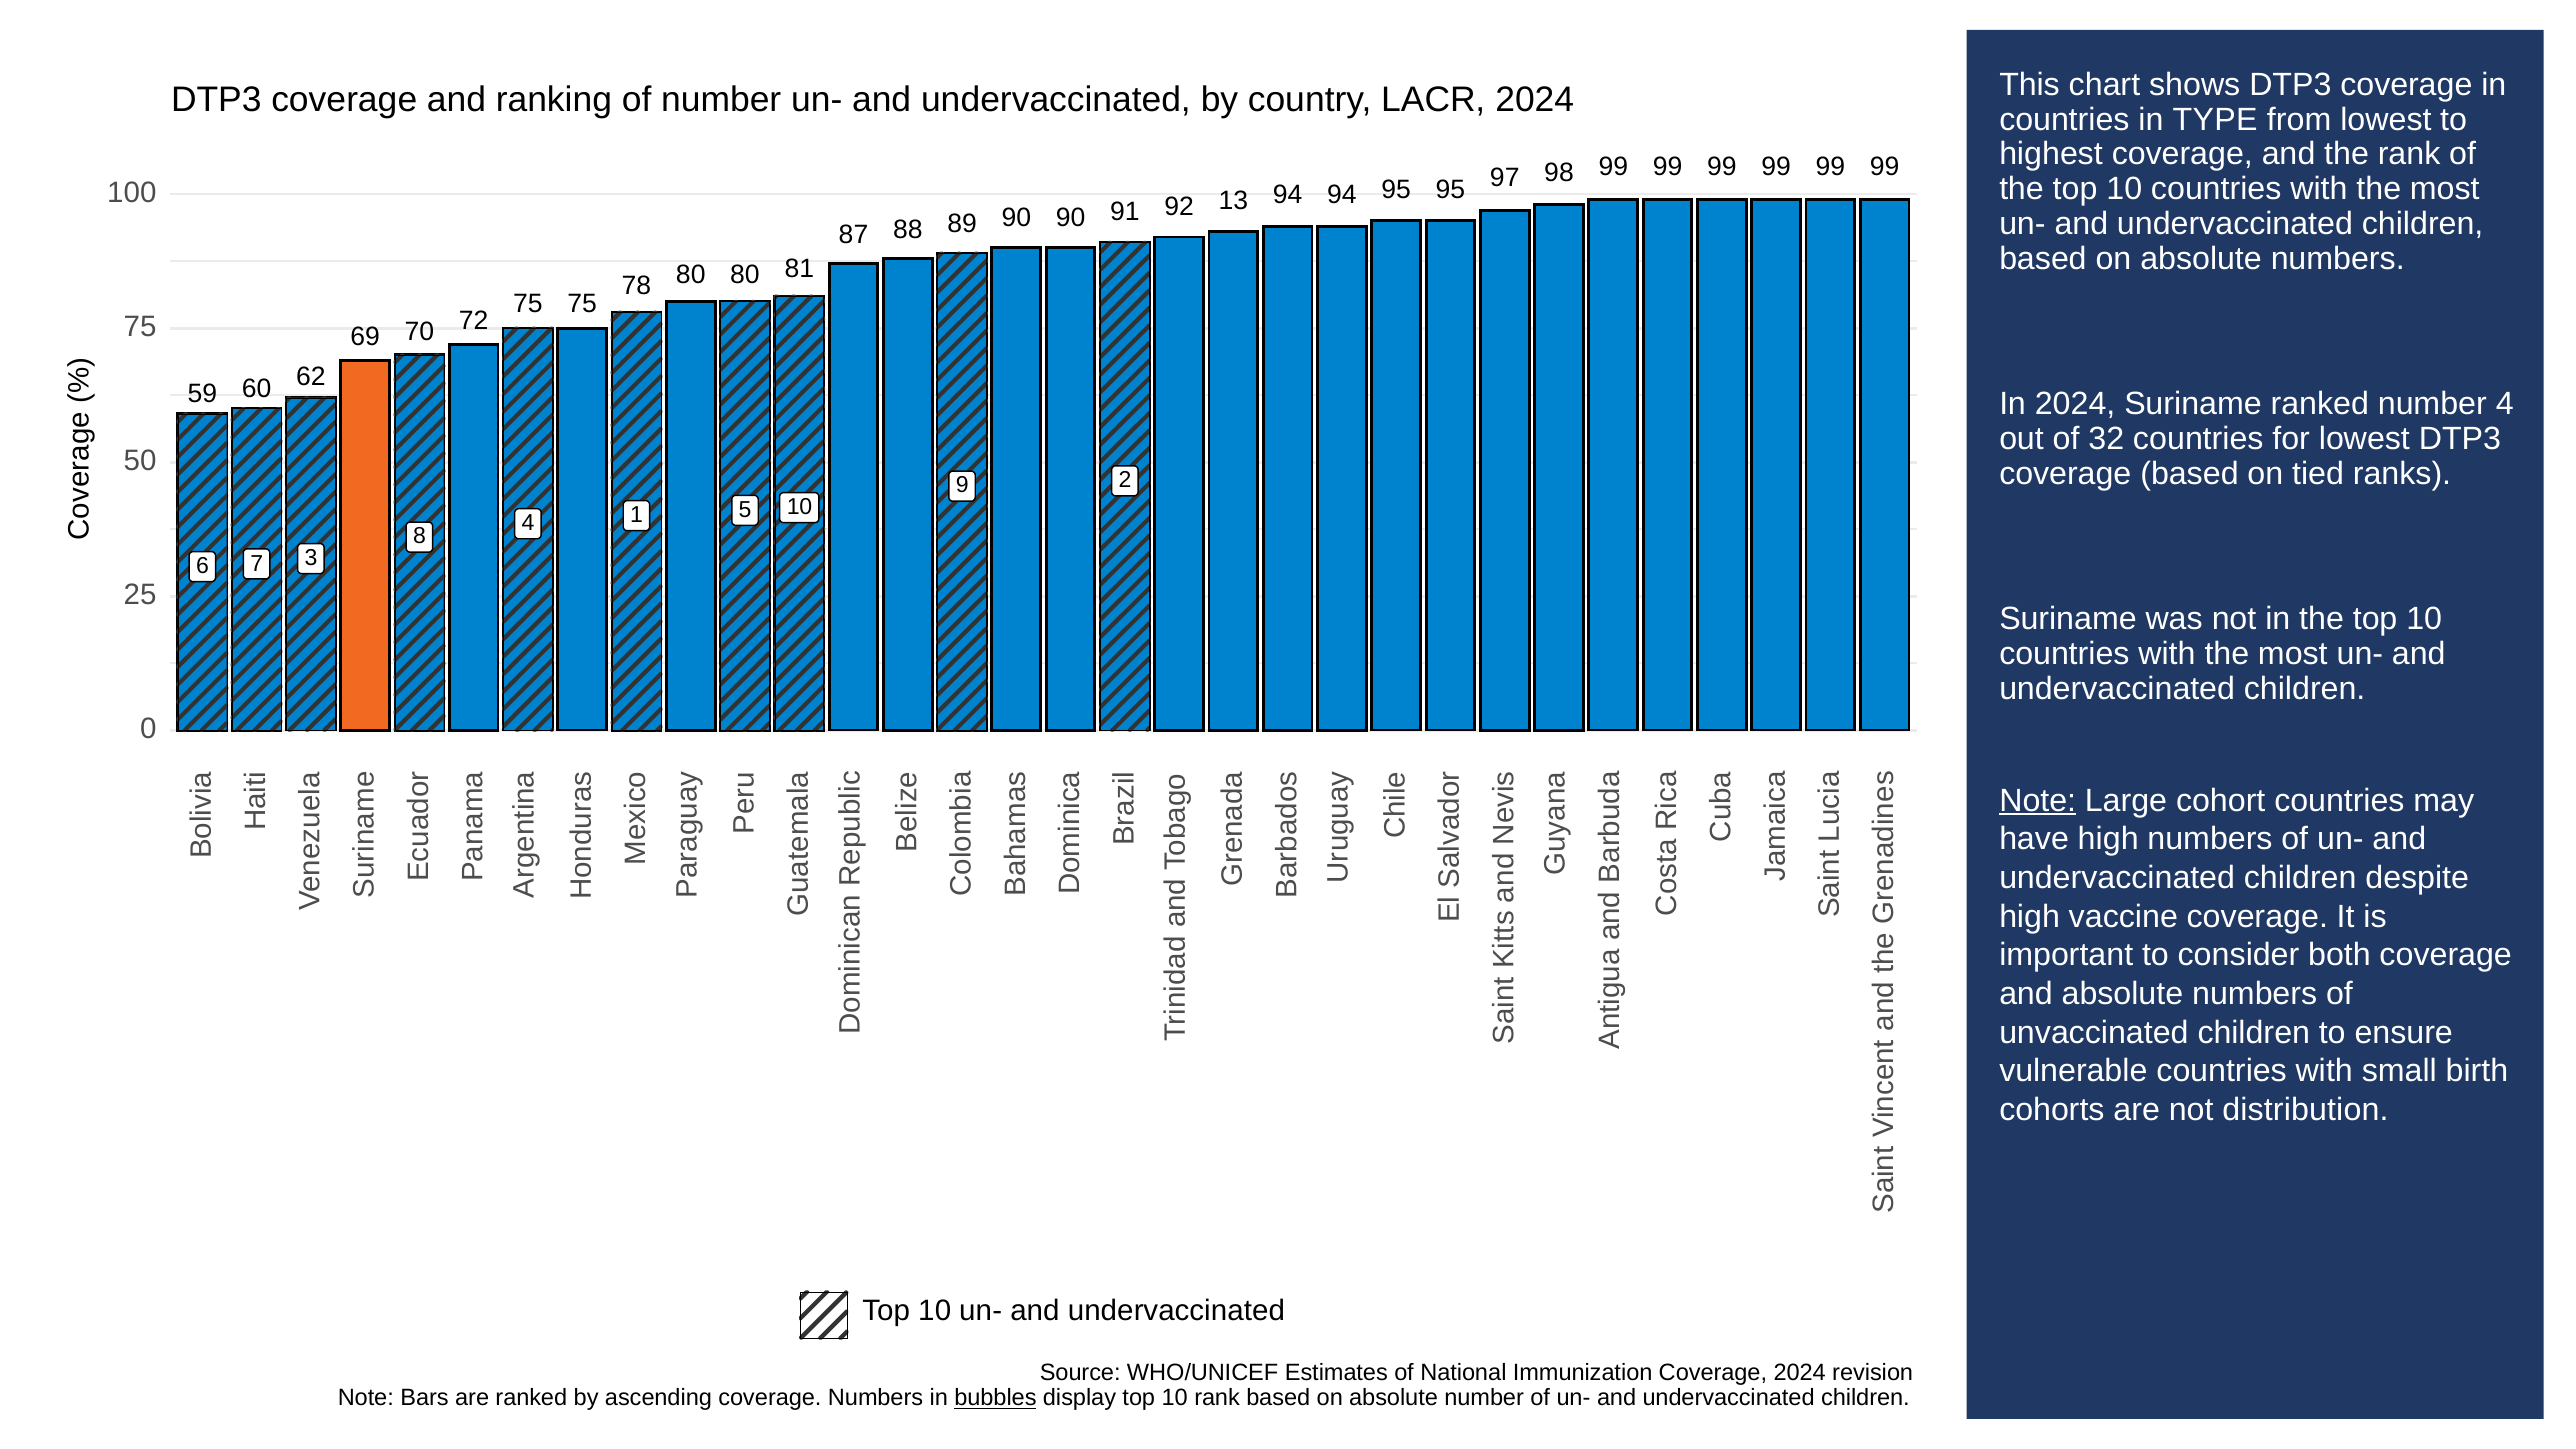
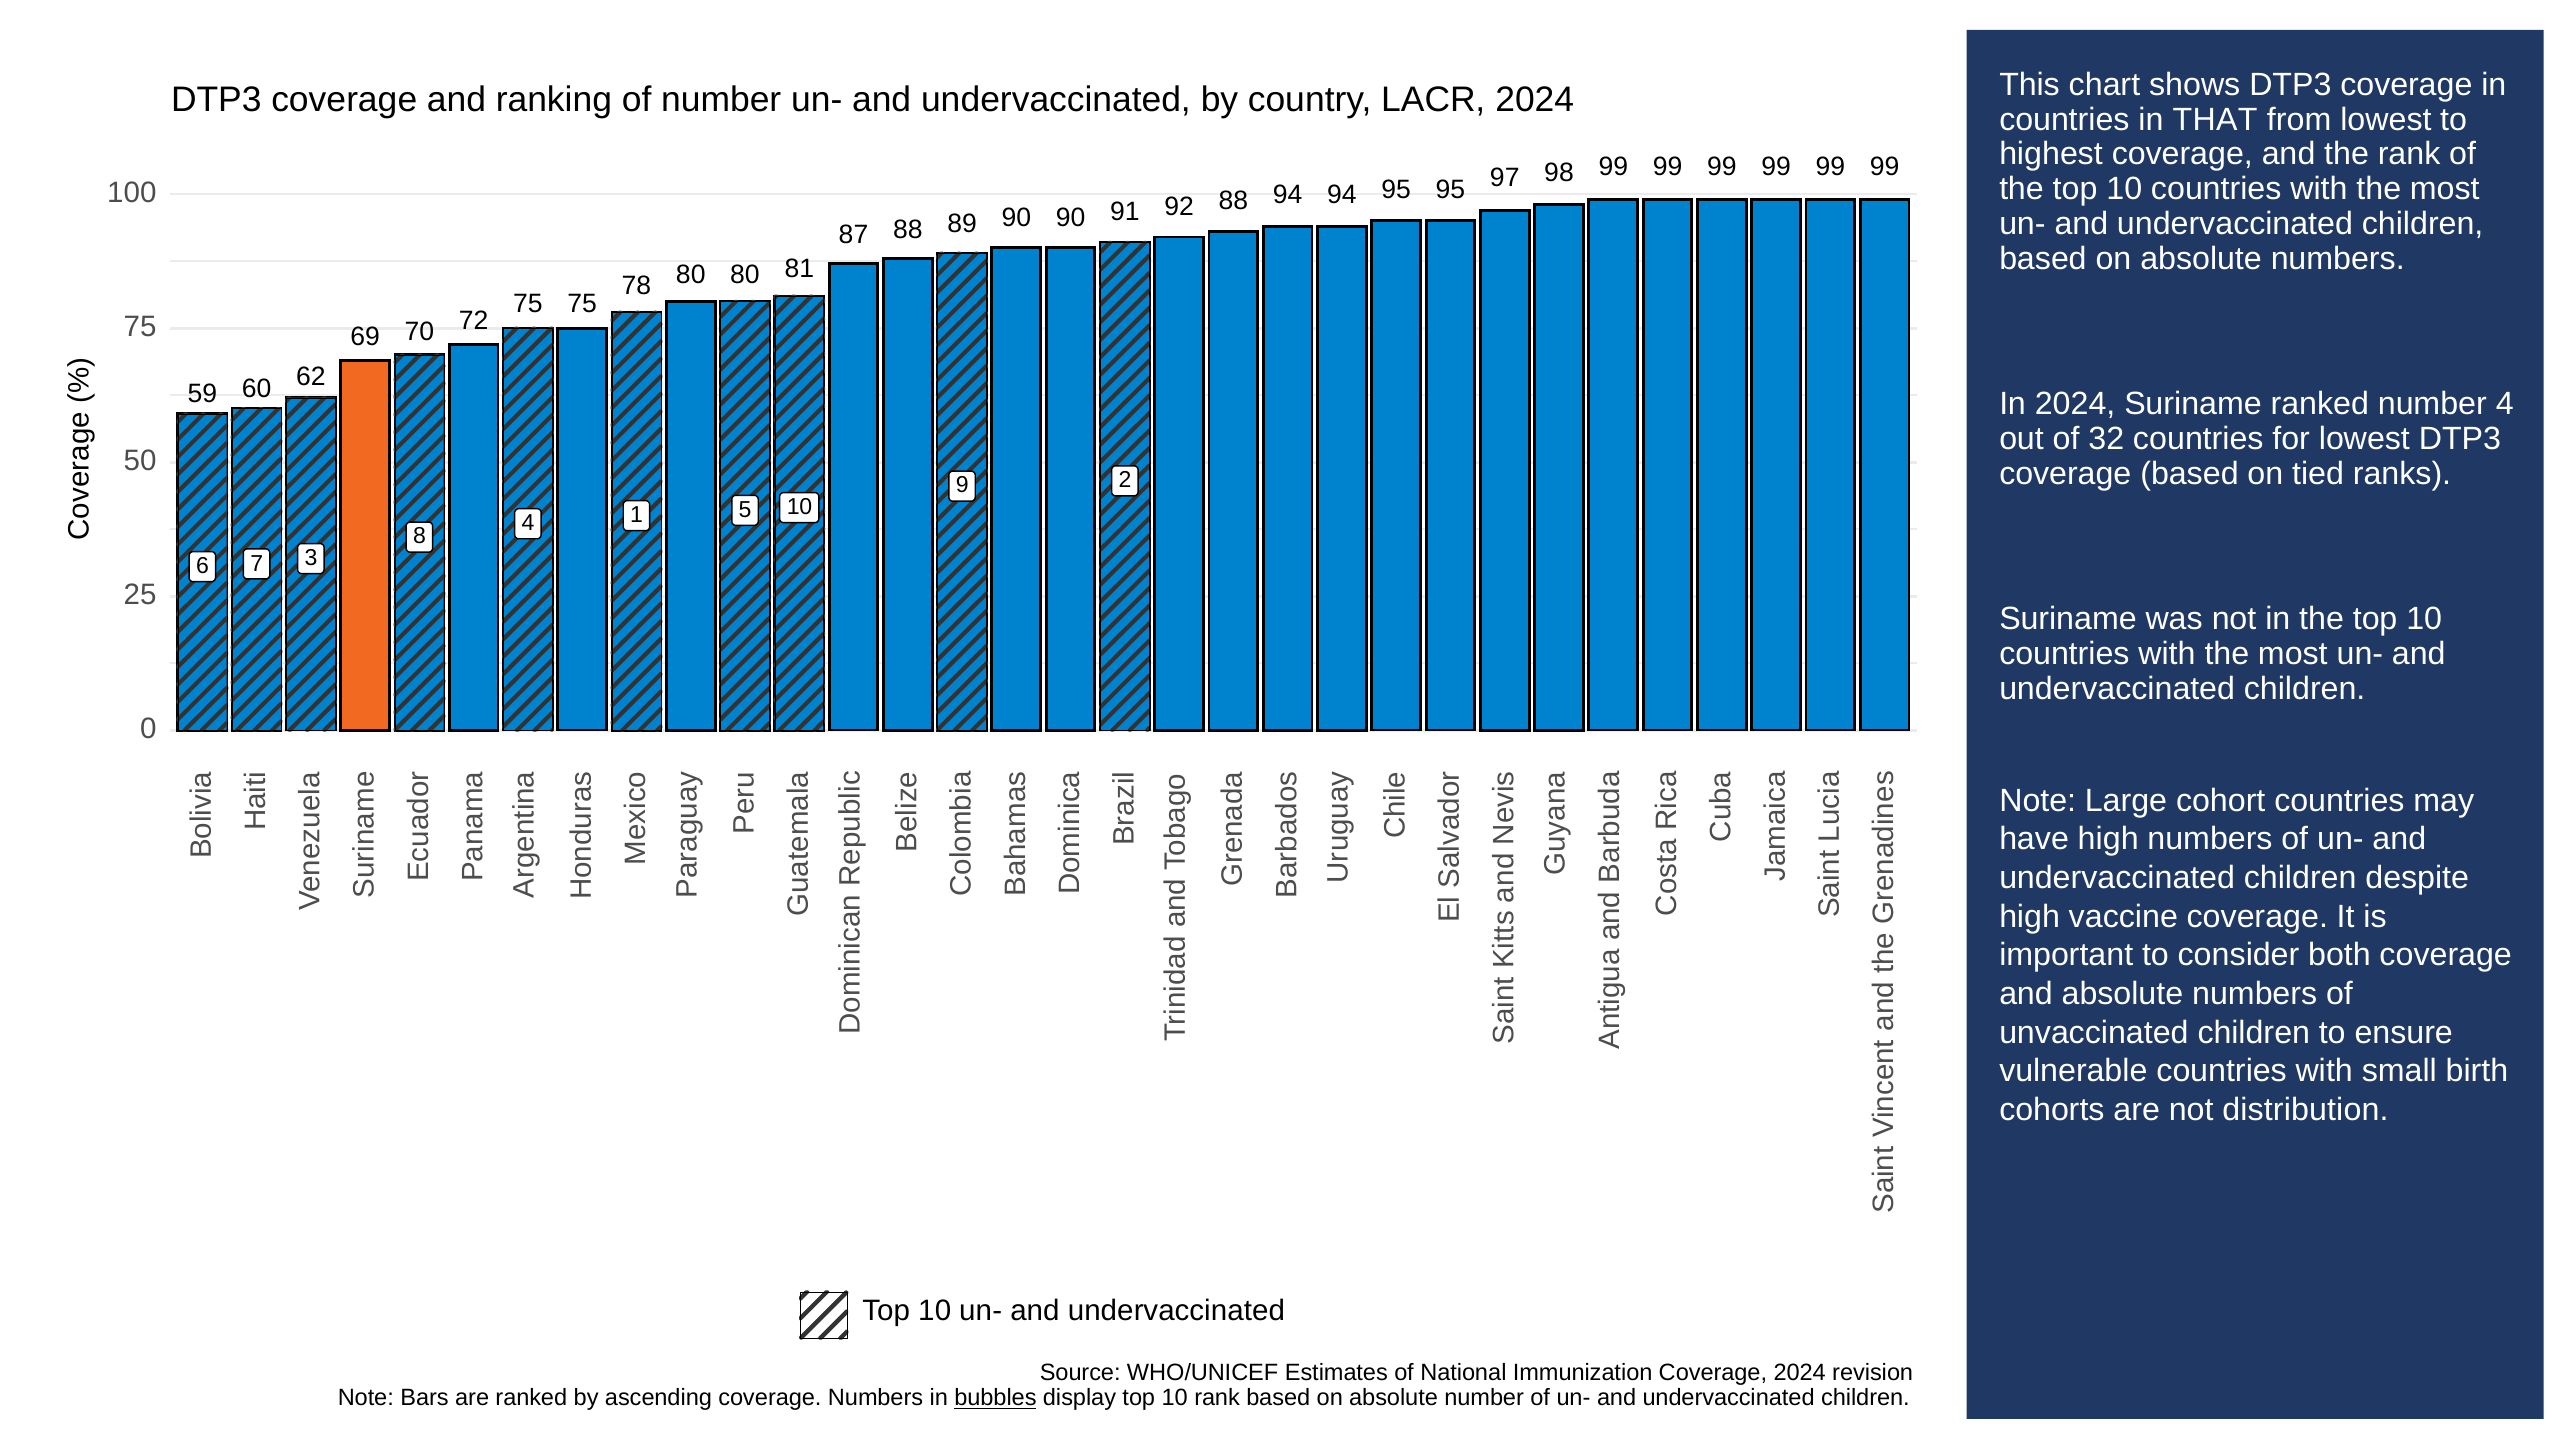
TYPE: TYPE -> THAT
92 13: 13 -> 88
Note at (2038, 801) underline: present -> none
